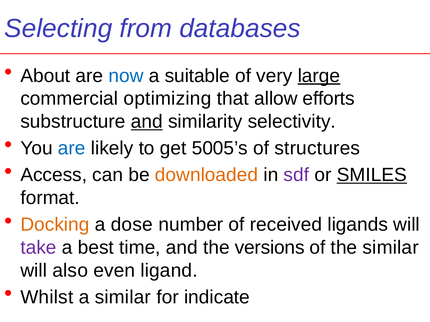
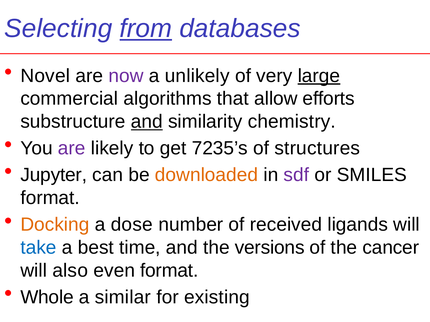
from underline: none -> present
About: About -> Novel
now colour: blue -> purple
suitable: suitable -> unlikely
optimizing: optimizing -> algorithms
selectivity: selectivity -> chemistry
are at (72, 149) colour: blue -> purple
5005’s: 5005’s -> 7235’s
Access: Access -> Jupyter
SMILES underline: present -> none
take colour: purple -> blue
the similar: similar -> cancer
even ligand: ligand -> format
Whilst: Whilst -> Whole
indicate: indicate -> existing
